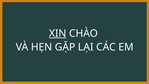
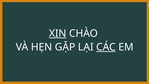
CÁC underline: none -> present
